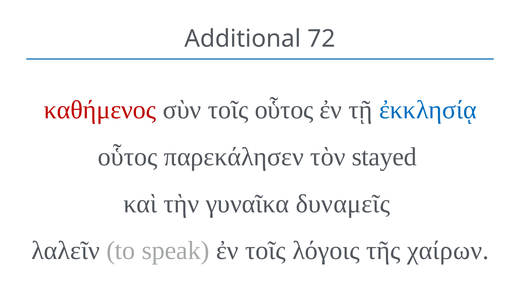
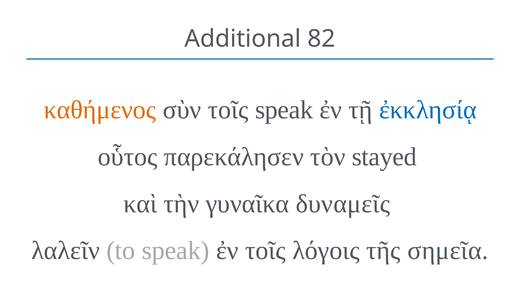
72: 72 -> 82
καθήμενος colour: red -> orange
τοῖς οὗτος: οὗτος -> speak
χαίρων: χαίρων -> σημεῖα
